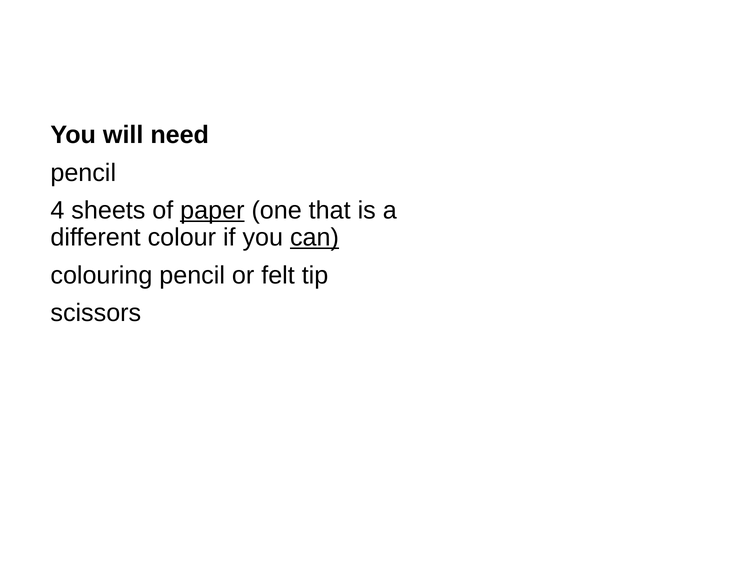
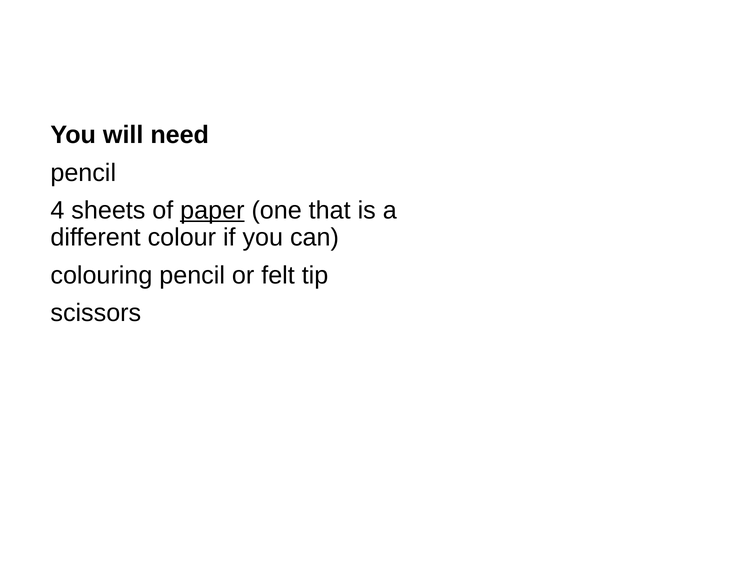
can underline: present -> none
